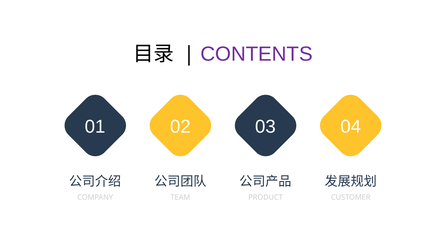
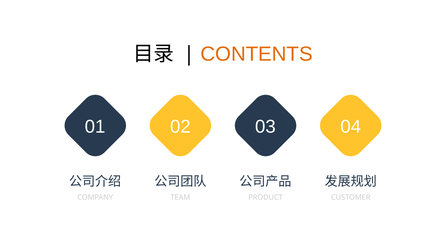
CONTENTS colour: purple -> orange
